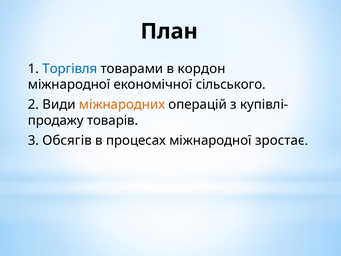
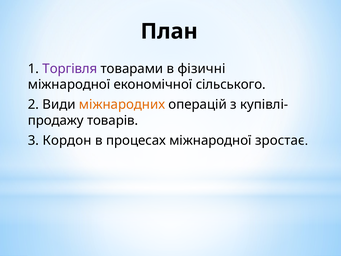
Торгівля colour: blue -> purple
кордон: кордон -> фізичні
Обсягів: Обсягів -> Кордон
